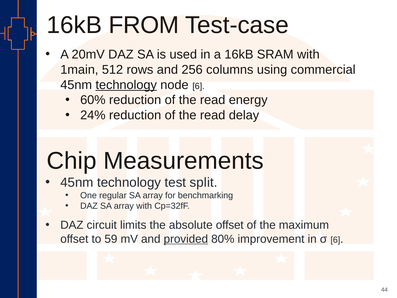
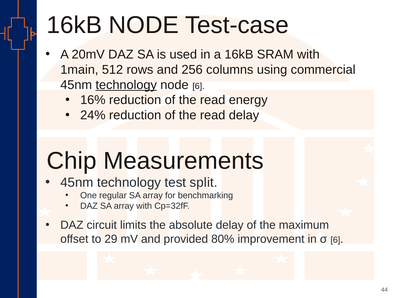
16kB FROM: FROM -> NODE
60%: 60% -> 16%
absolute offset: offset -> delay
59: 59 -> 29
provided underline: present -> none
